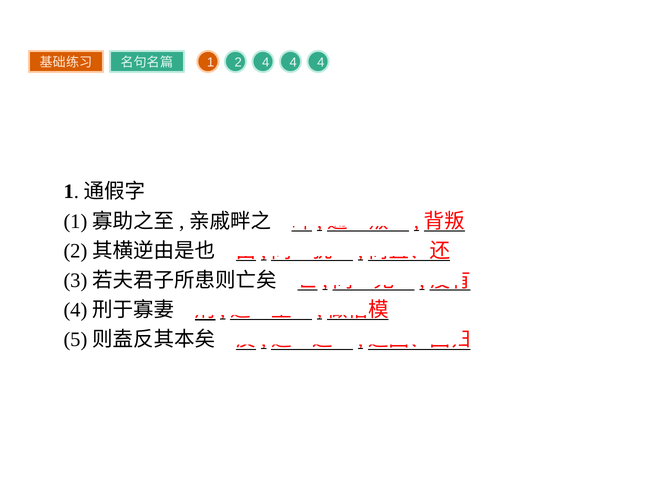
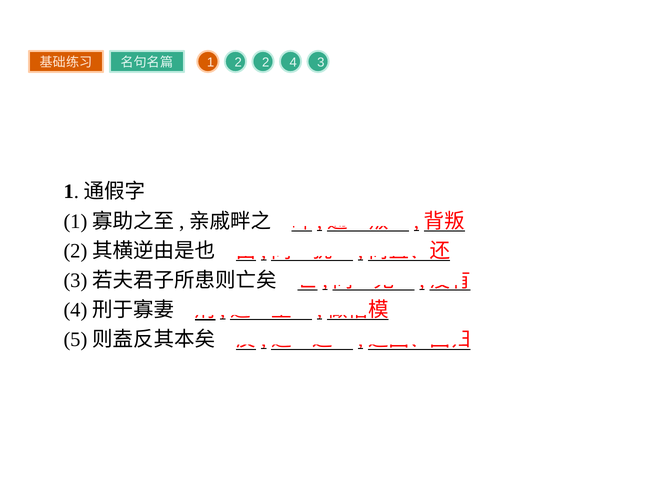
2 4: 4 -> 2
4 at (321, 62): 4 -> 3
